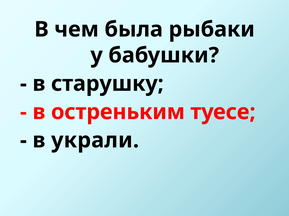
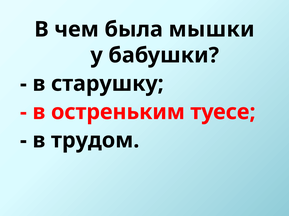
рыбаки: рыбаки -> мышки
украли: украли -> трудом
